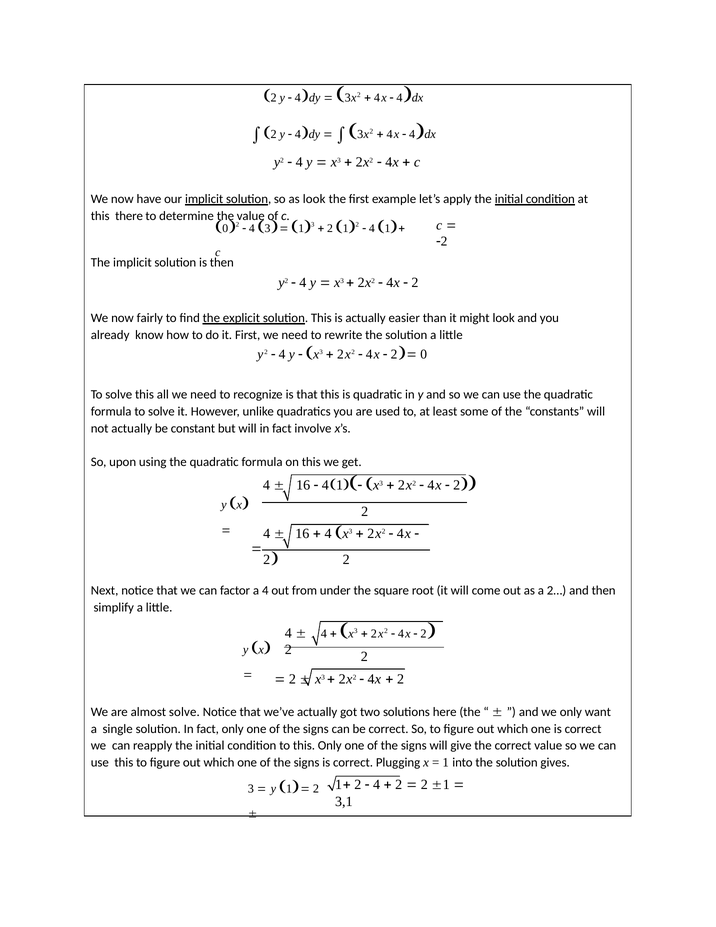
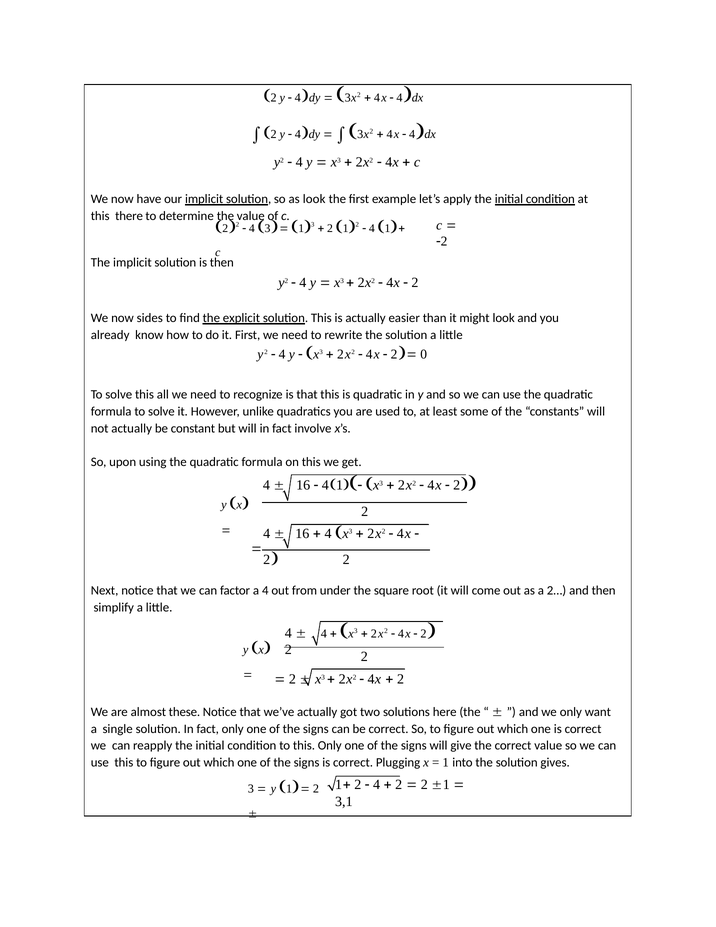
0 at (225, 228): 0 -> 2
fairly: fairly -> sides
almost solve: solve -> these
